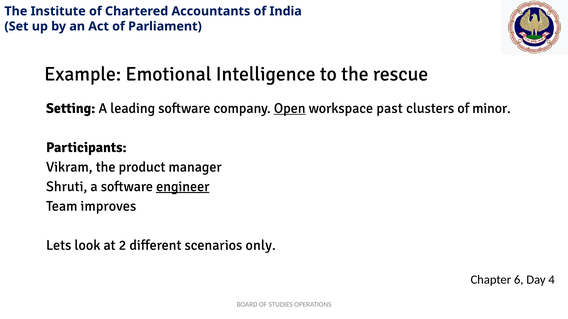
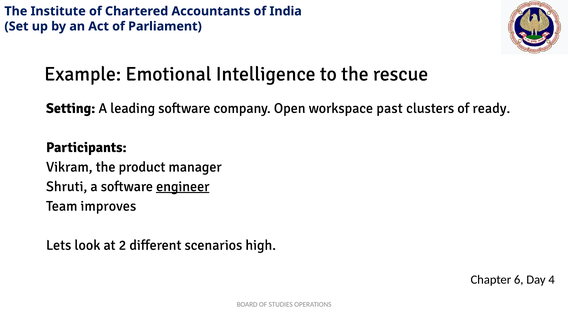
Open underline: present -> none
minor: minor -> ready
only: only -> high
